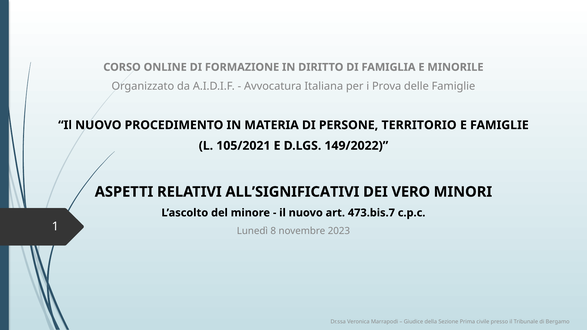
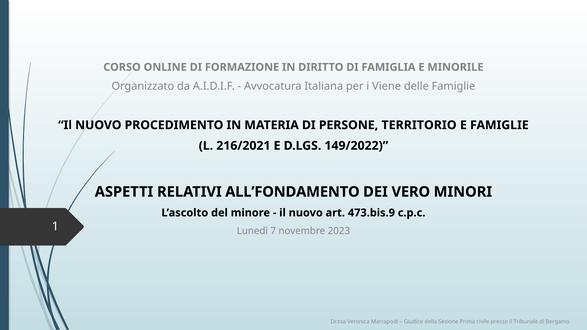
Prova: Prova -> Viene
105/2021: 105/2021 -> 216/2021
ALL’SIGNIFICATIVI: ALL’SIGNIFICATIVI -> ALL’FONDAMENTO
473.bis.7: 473.bis.7 -> 473.bis.9
8: 8 -> 7
